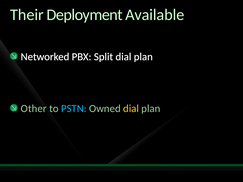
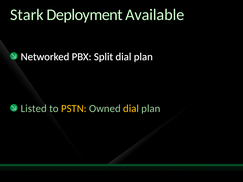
Their: Their -> Stark
Other: Other -> Listed
PSTN colour: light blue -> yellow
